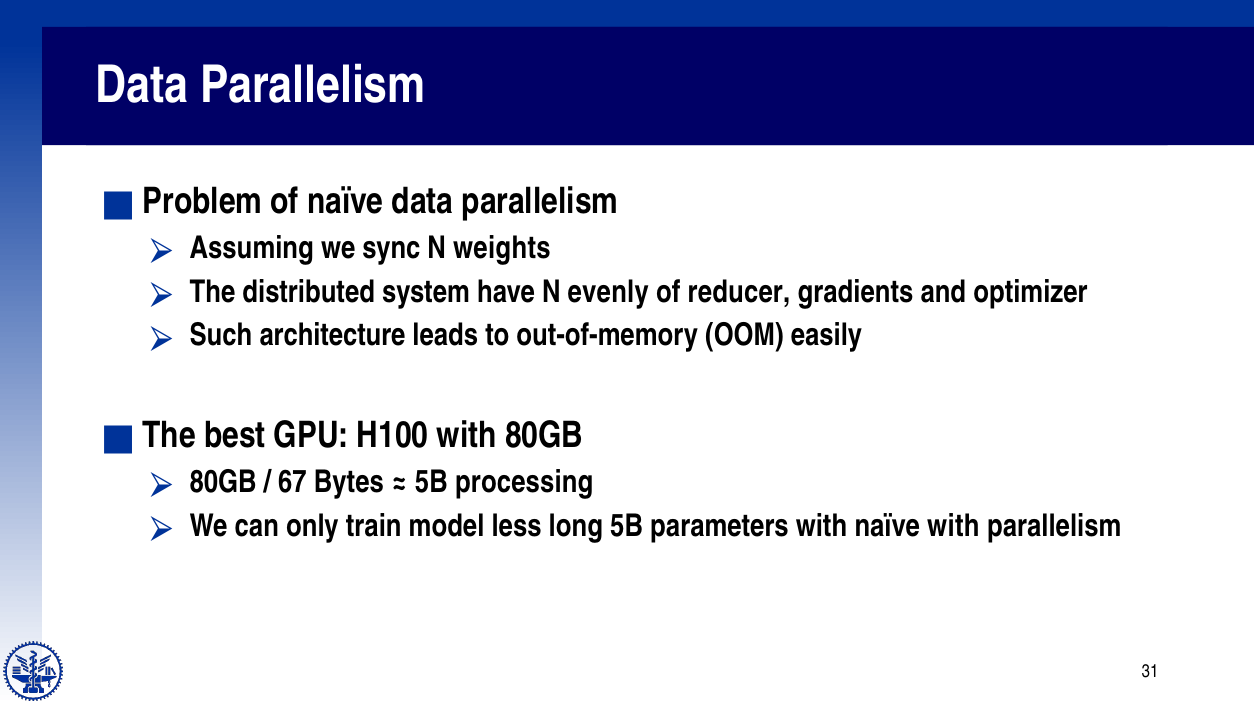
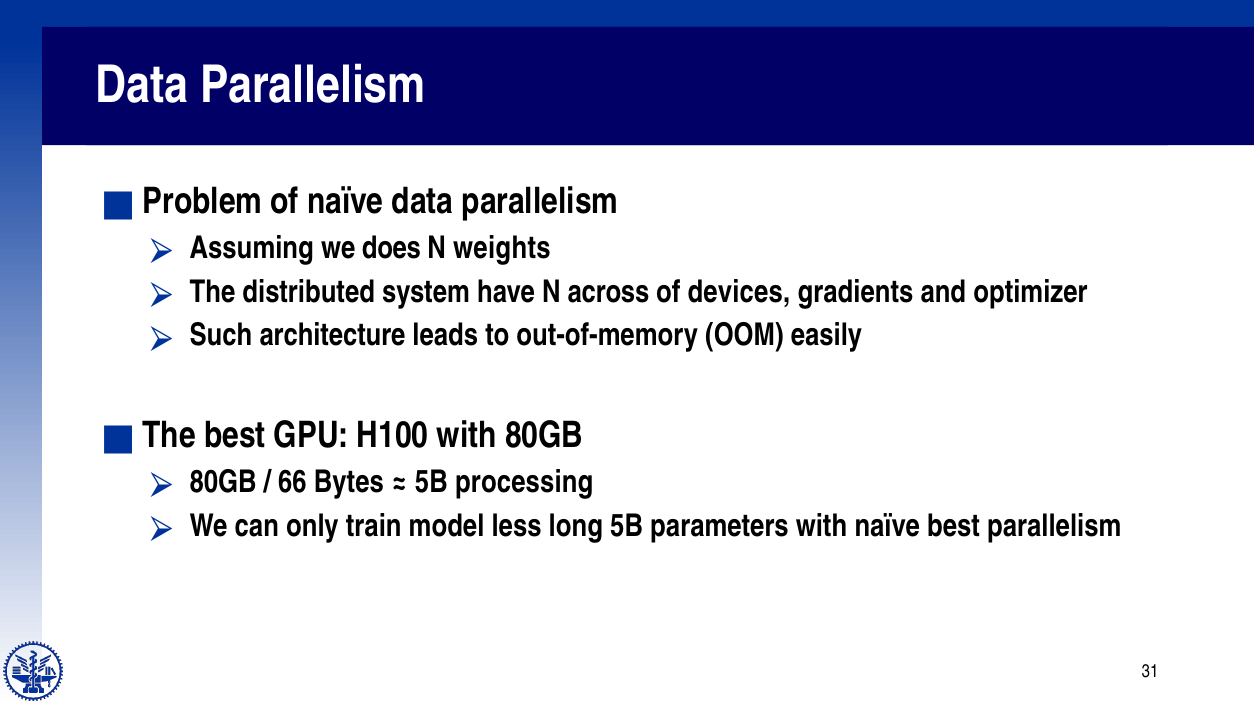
sync: sync -> does
evenly: evenly -> across
reducer: reducer -> devices
67: 67 -> 66
naïve with: with -> best
